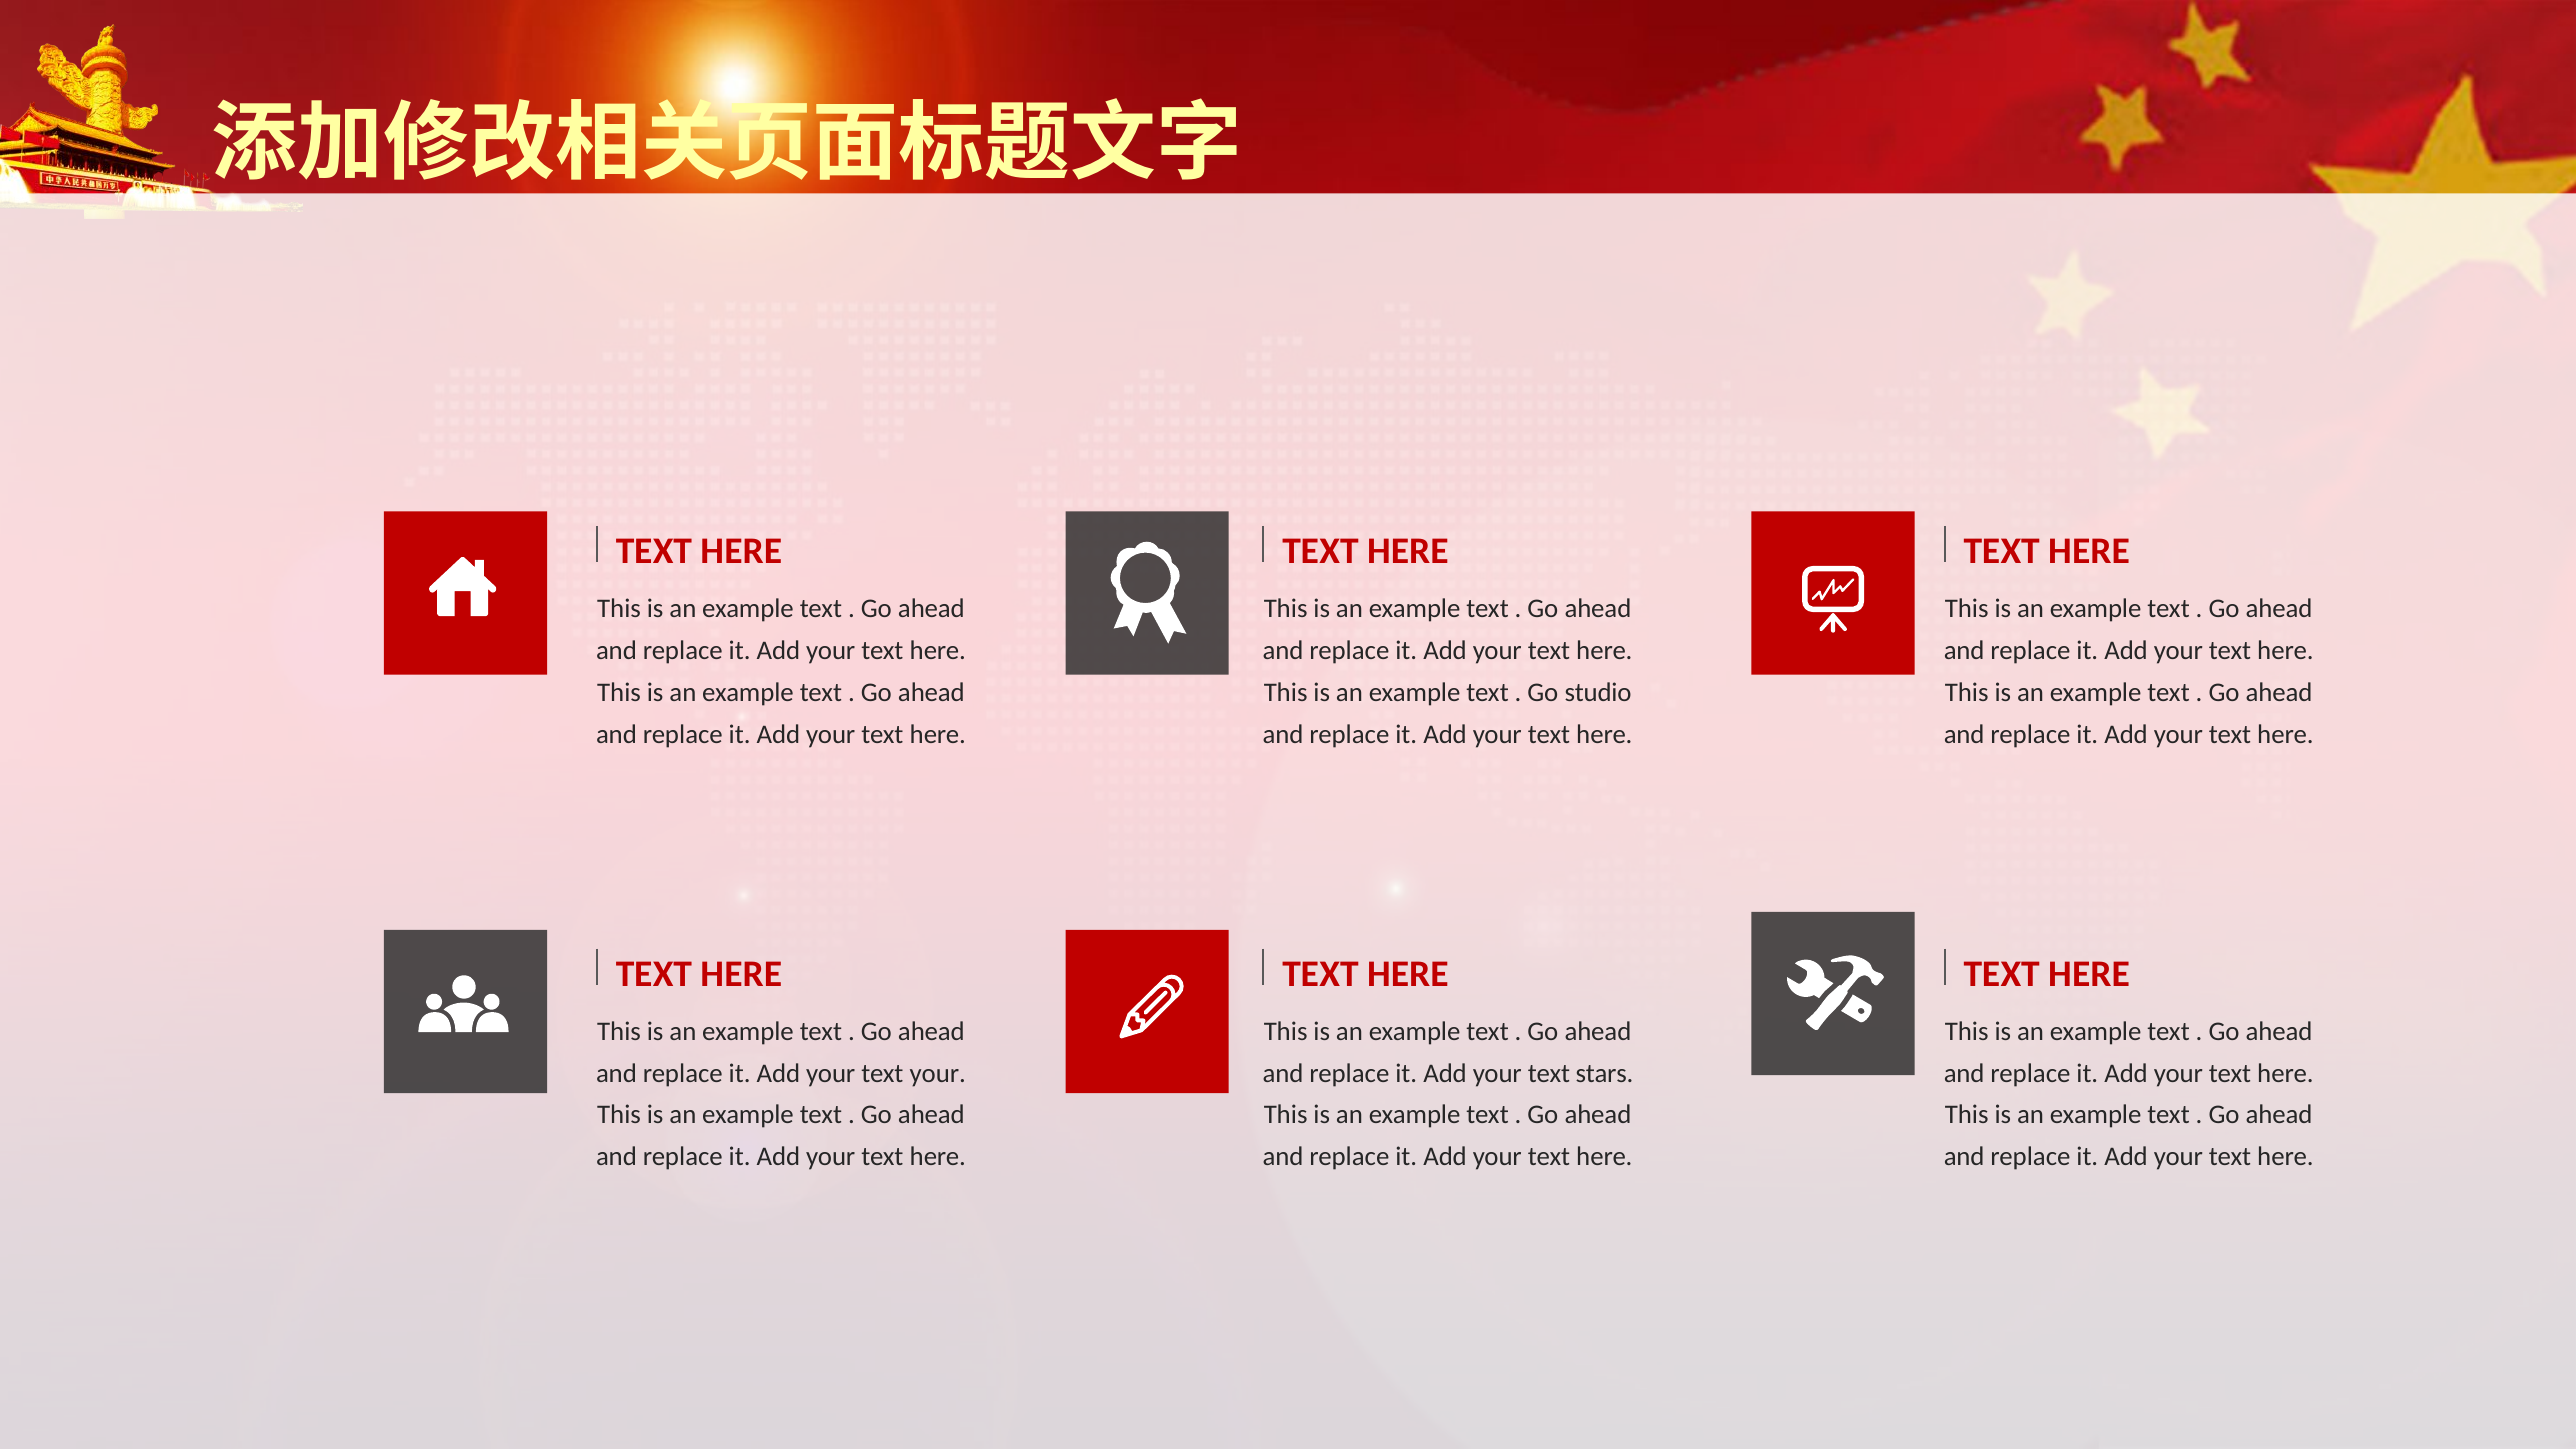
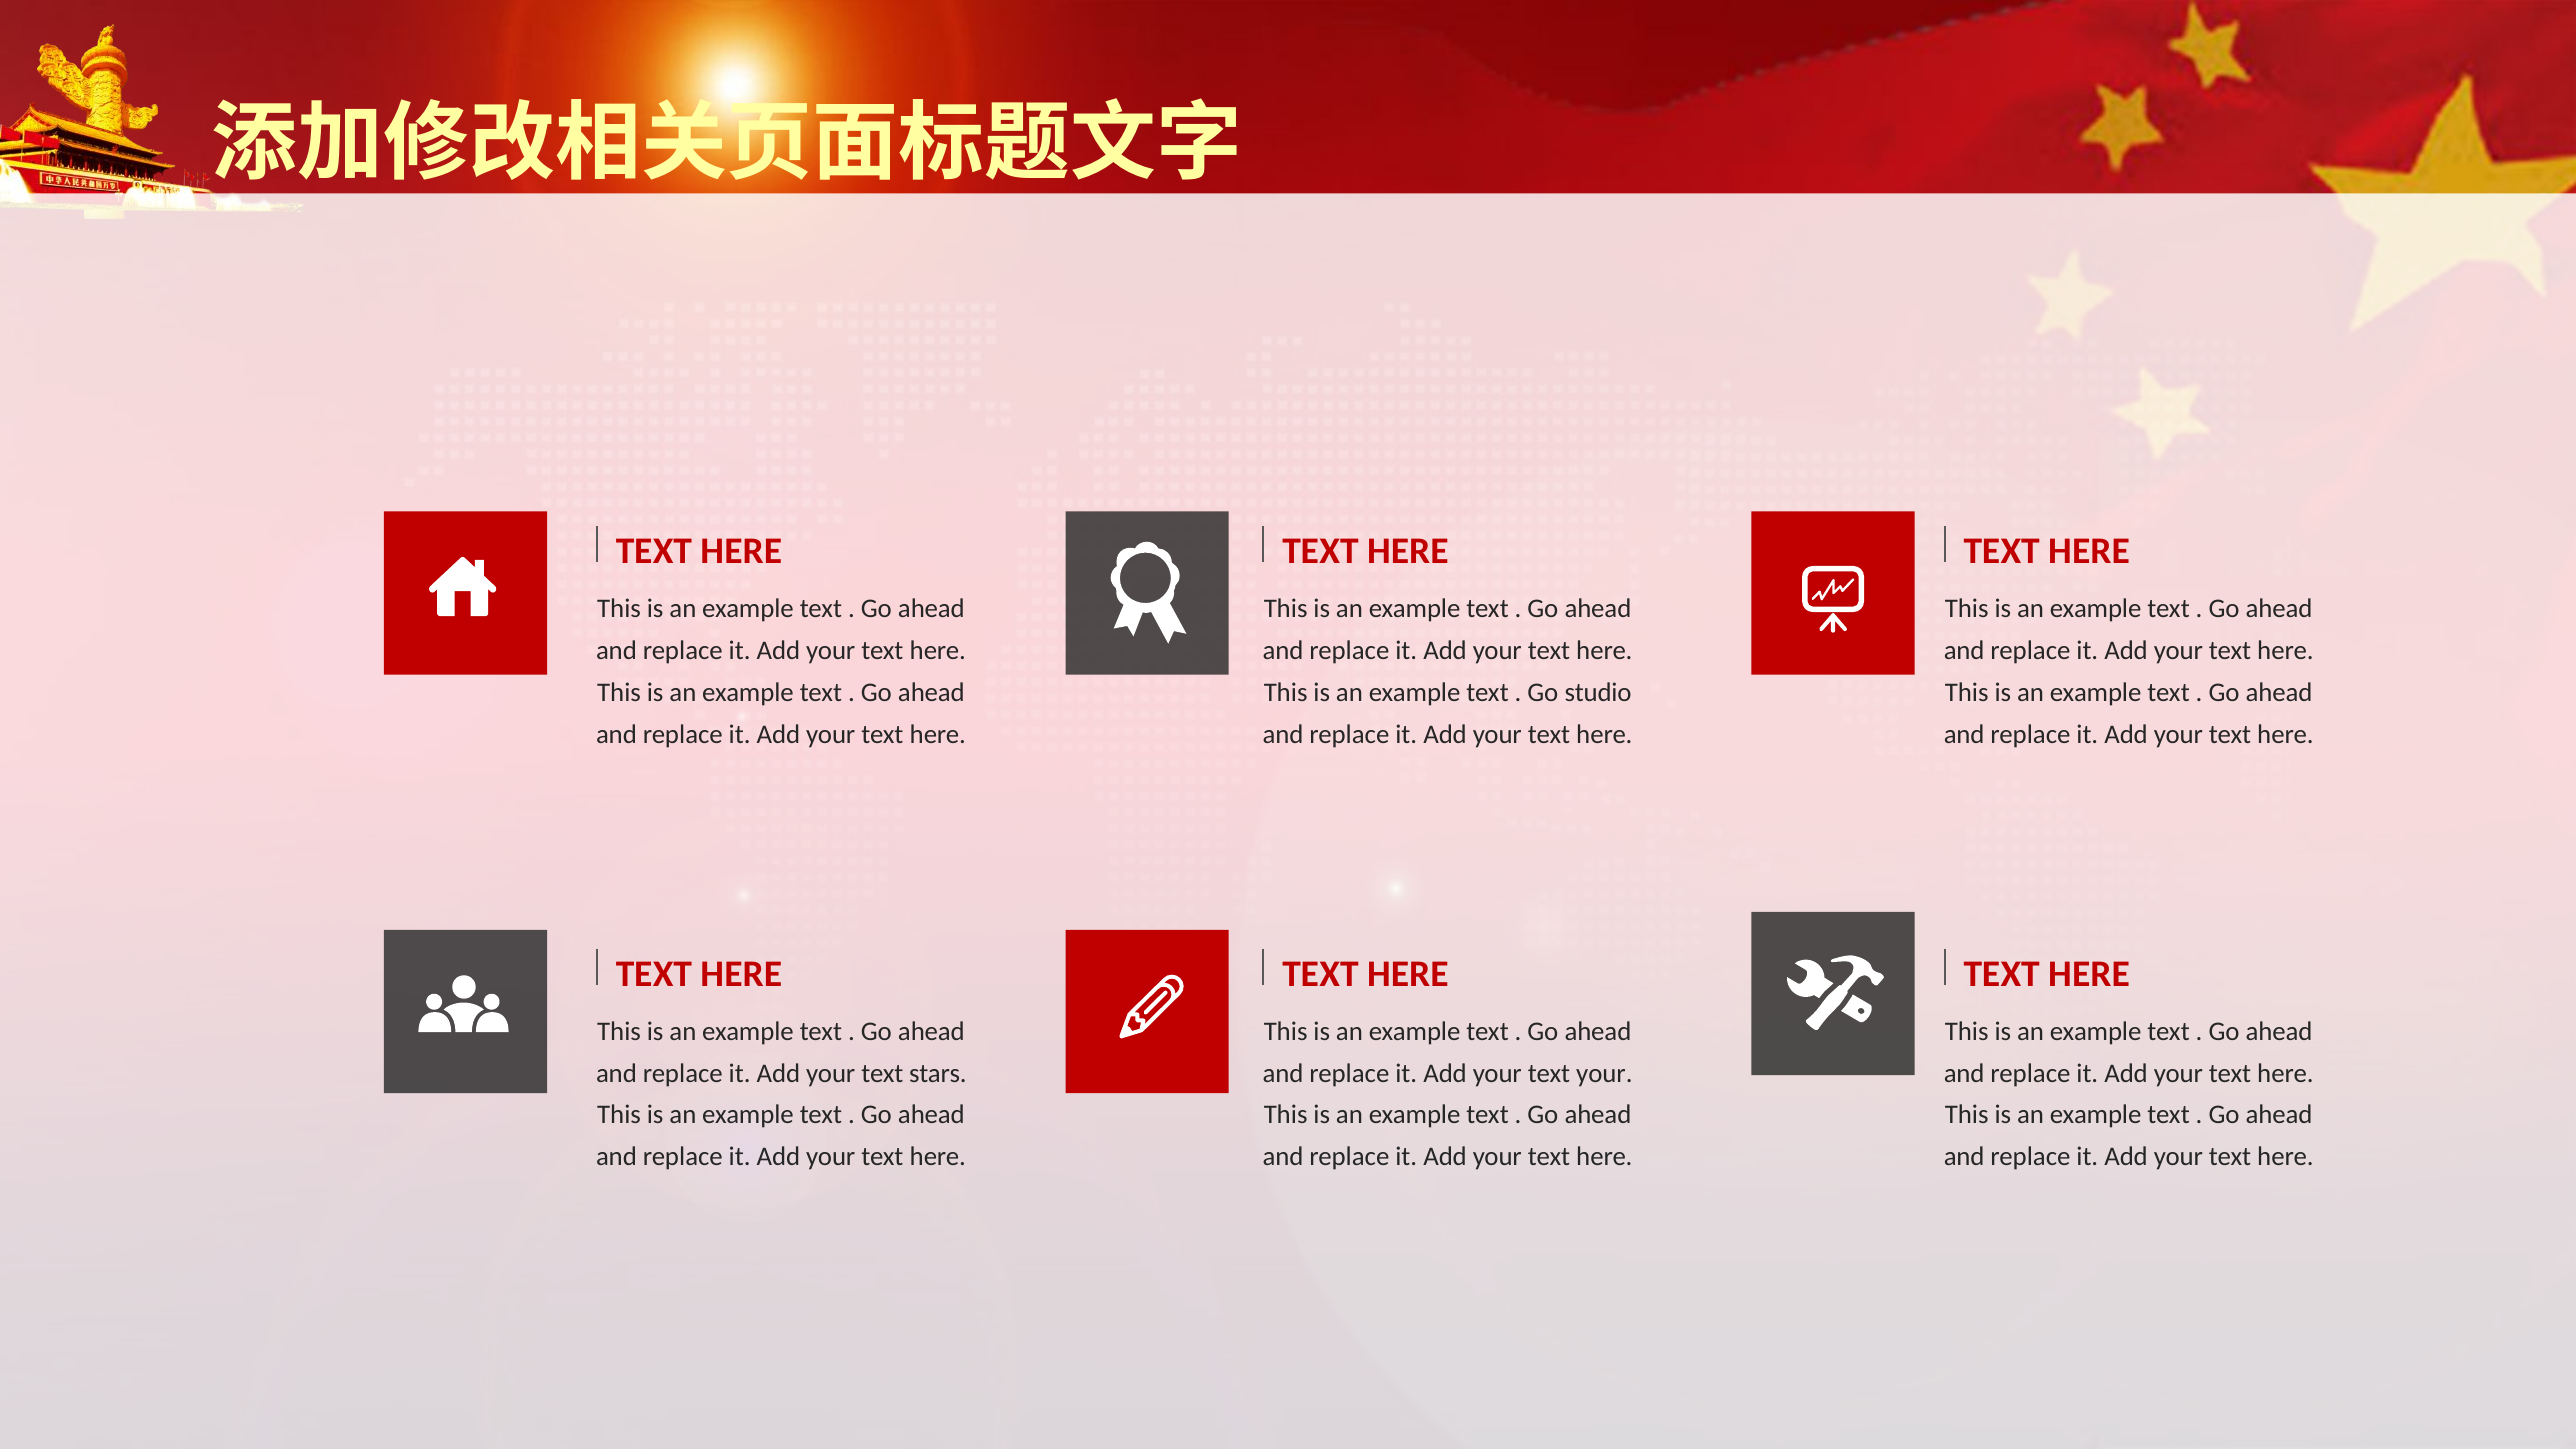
text your: your -> stars
text stars: stars -> your
